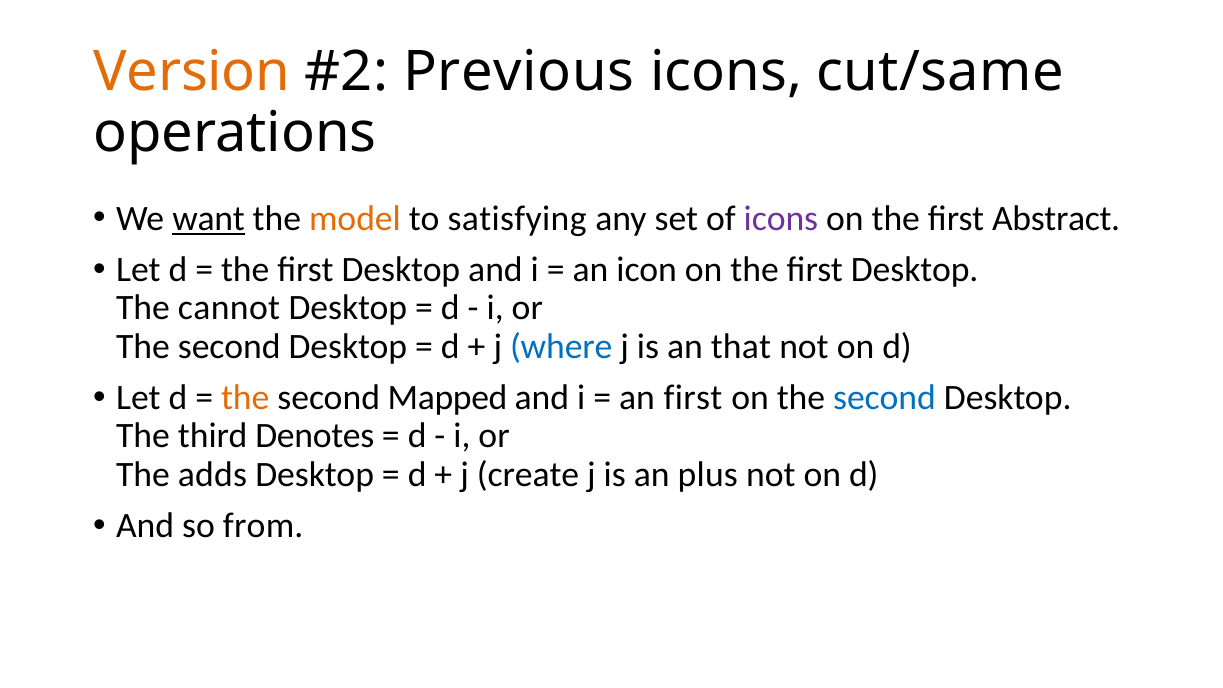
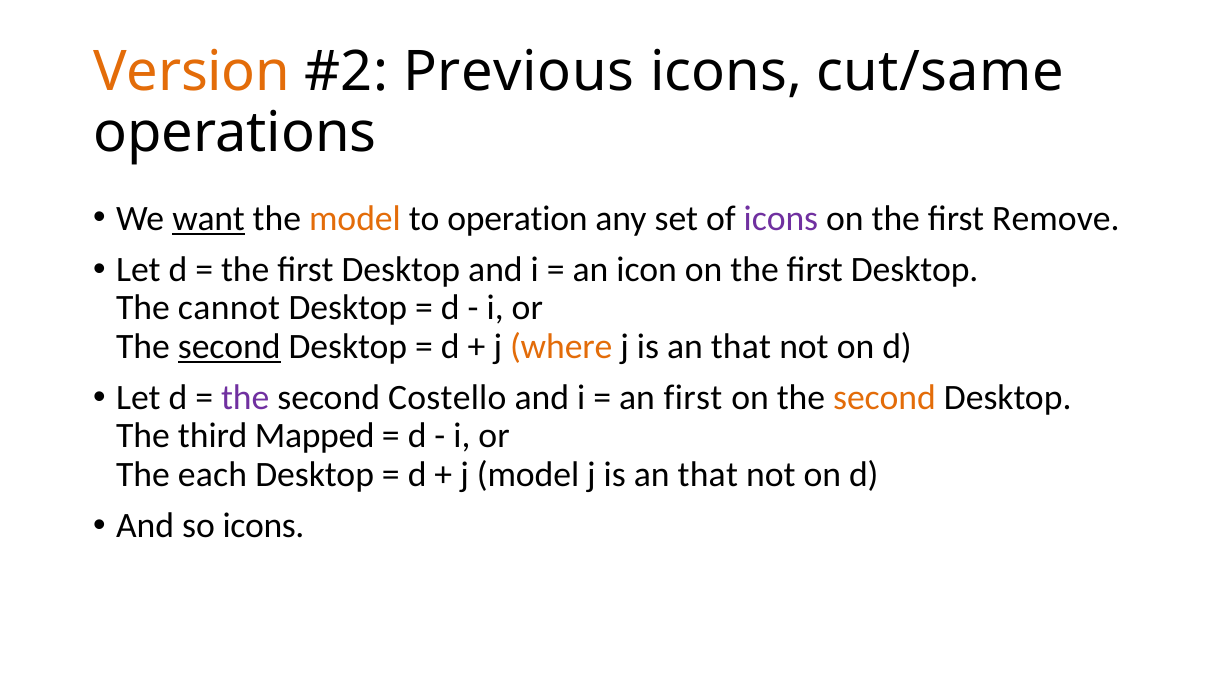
satisfying: satisfying -> operation
Abstract: Abstract -> Remove
second at (229, 346) underline: none -> present
where colour: blue -> orange
the at (245, 398) colour: orange -> purple
Mapped: Mapped -> Costello
second at (884, 398) colour: blue -> orange
Denotes: Denotes -> Mapped
adds: adds -> each
j create: create -> model
plus at (708, 475): plus -> that
so from: from -> icons
